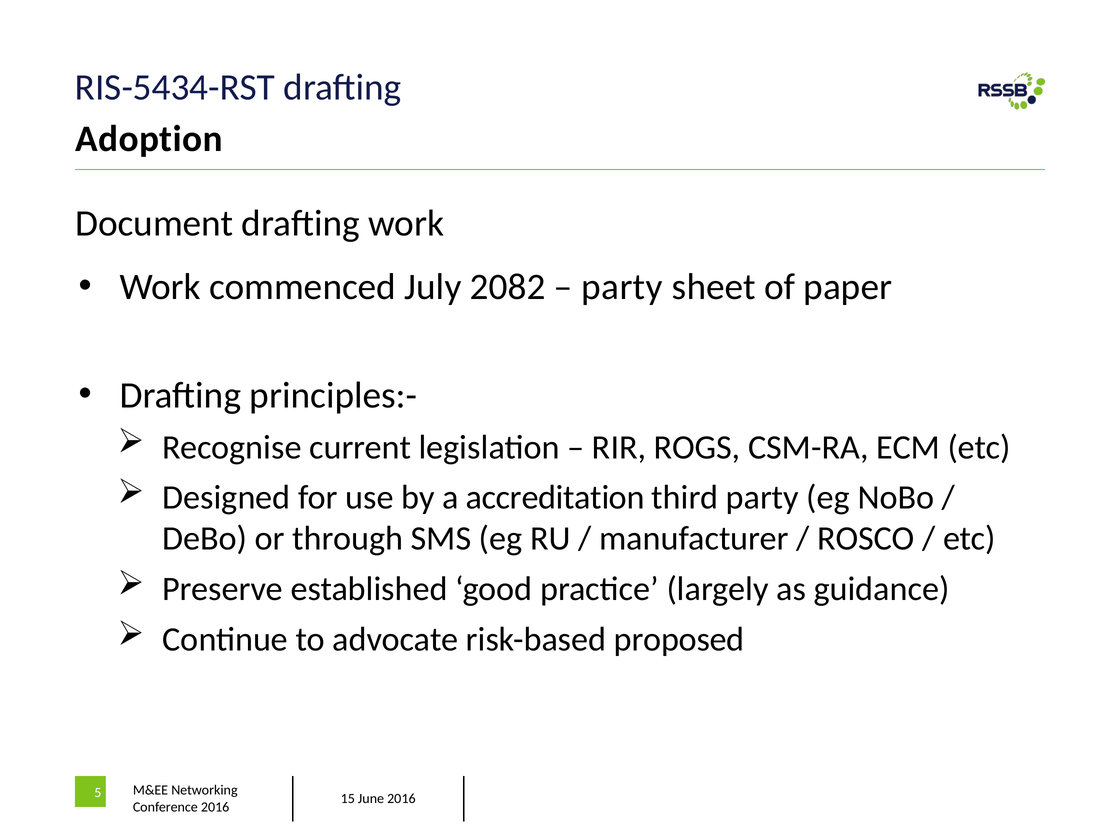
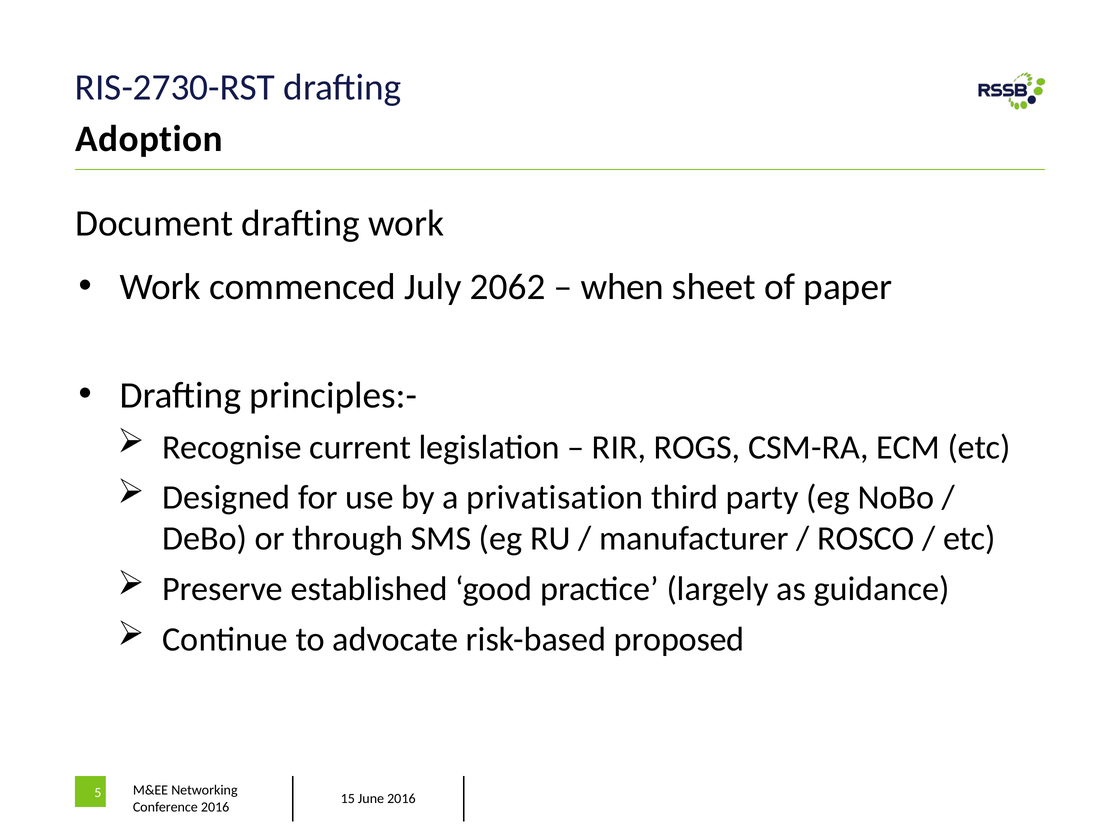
RIS-5434-RST: RIS-5434-RST -> RIS-2730-RST
2082: 2082 -> 2062
party at (622, 287): party -> when
accreditation: accreditation -> privatisation
